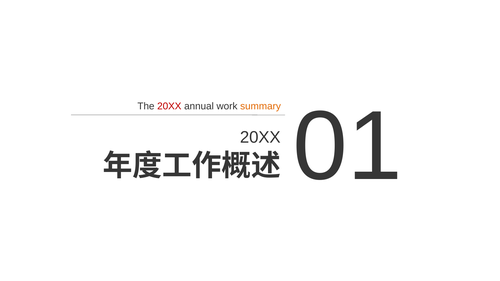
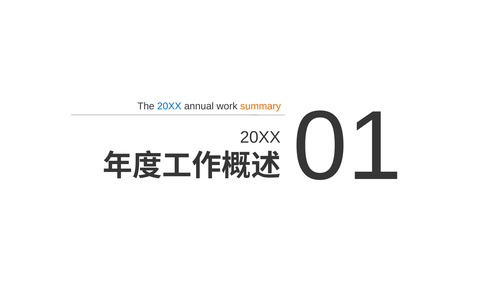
20XX at (169, 106) colour: red -> blue
